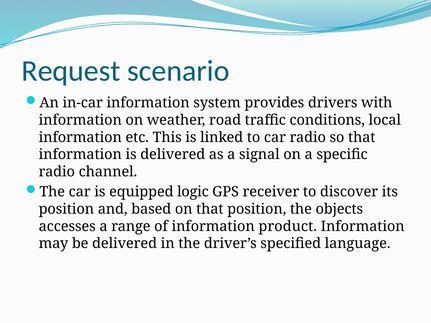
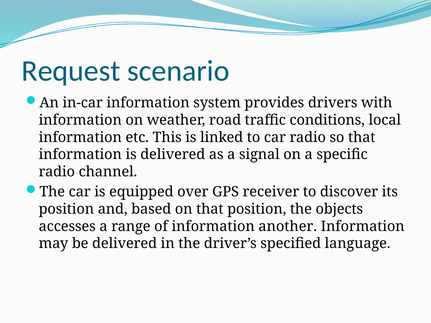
logic: logic -> over
product: product -> another
